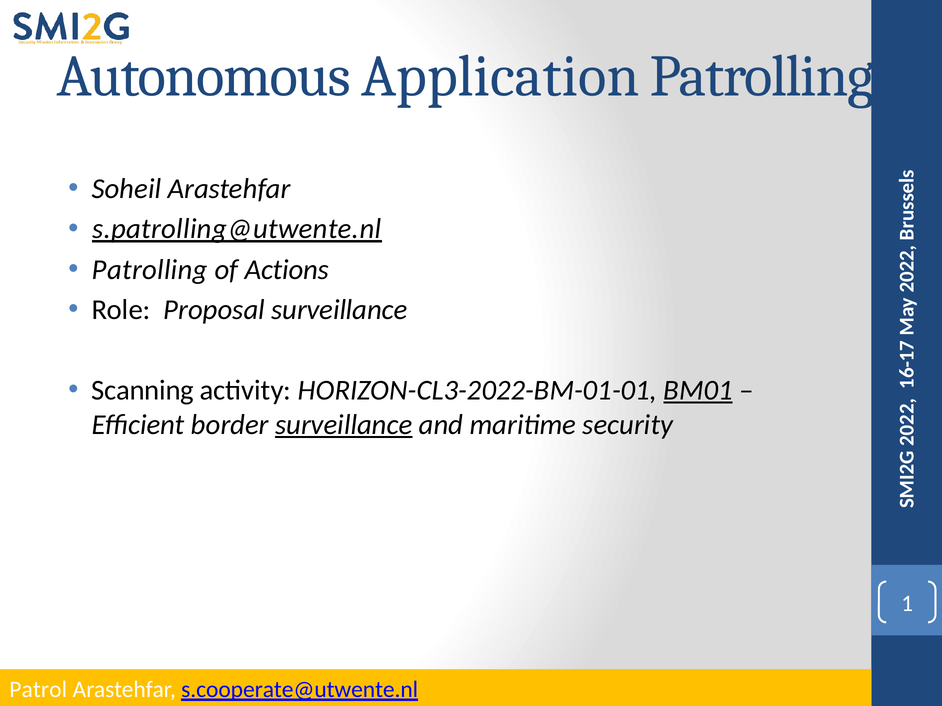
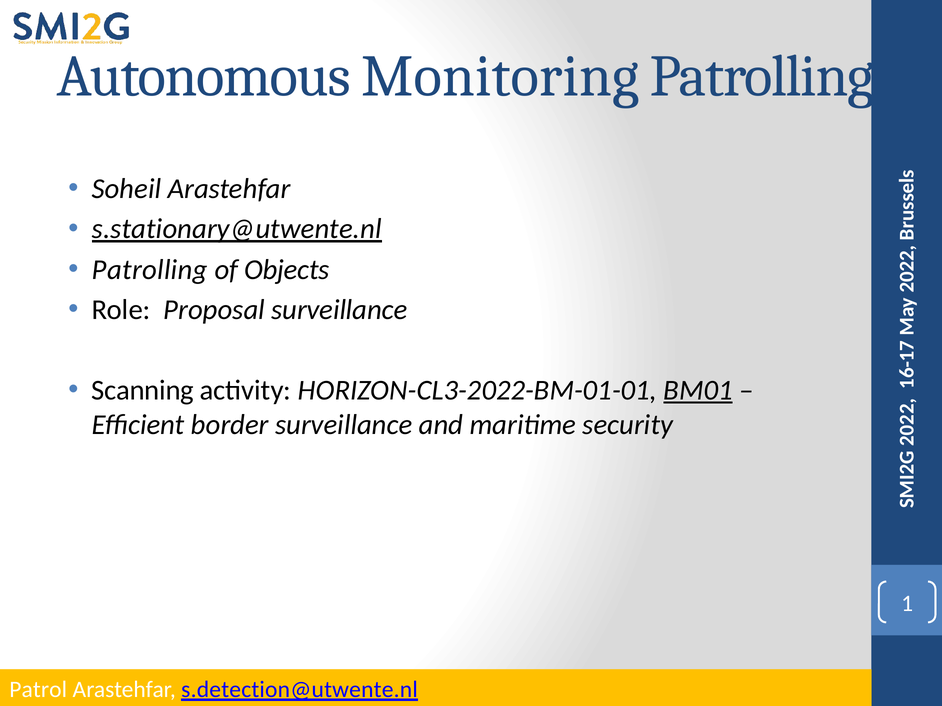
Application: Application -> Monitoring
s.patrolling@utwente.nl: s.patrolling@utwente.nl -> s.stationary@utwente.nl
Actions: Actions -> Objects
surveillance at (344, 425) underline: present -> none
s.cooperate@utwente.nl: s.cooperate@utwente.nl -> s.detection@utwente.nl
